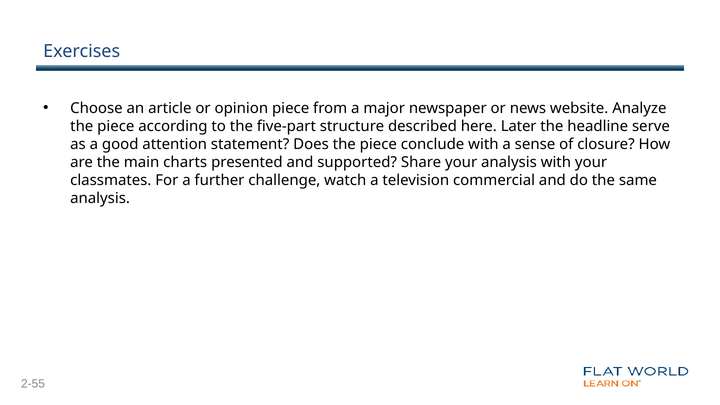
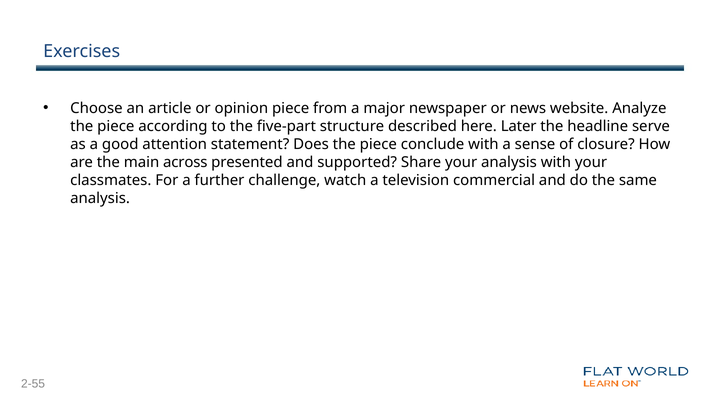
charts: charts -> across
